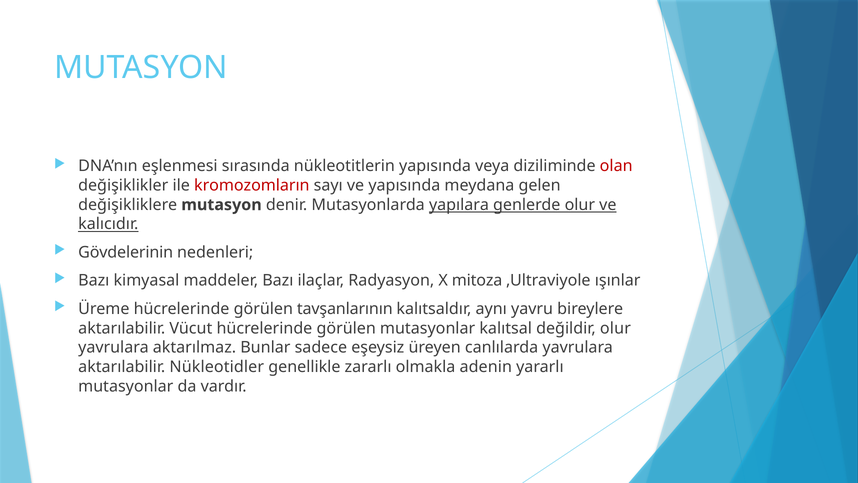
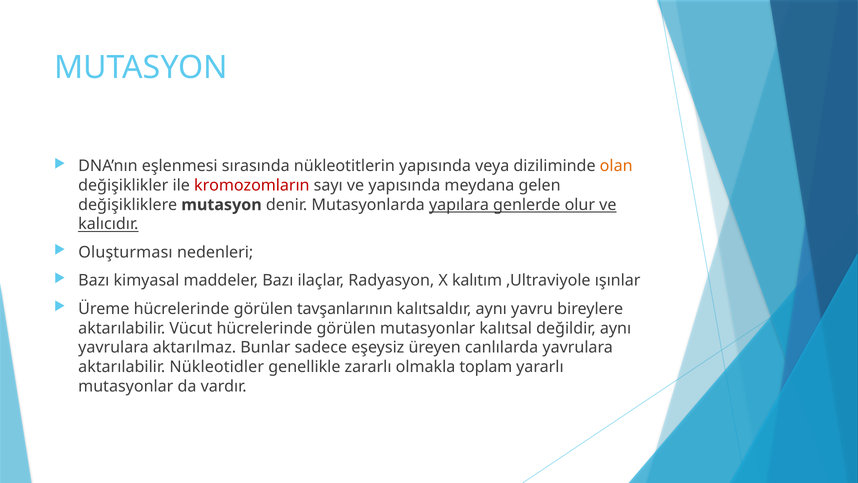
olan colour: red -> orange
Gövdelerinin: Gövdelerinin -> Oluşturması
mitoza: mitoza -> kalıtım
değildir olur: olur -> aynı
adenin: adenin -> toplam
